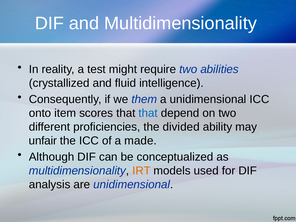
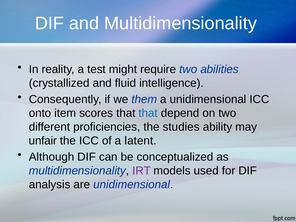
divided: divided -> studies
made: made -> latent
IRT colour: orange -> purple
